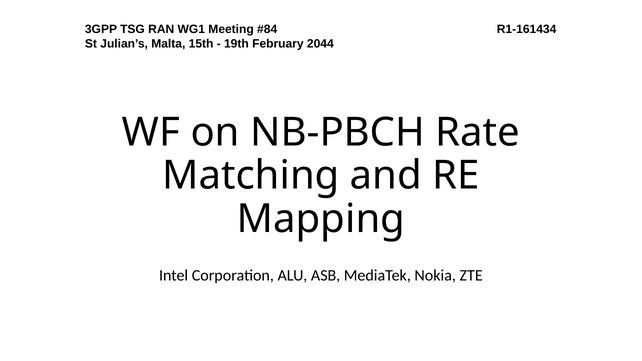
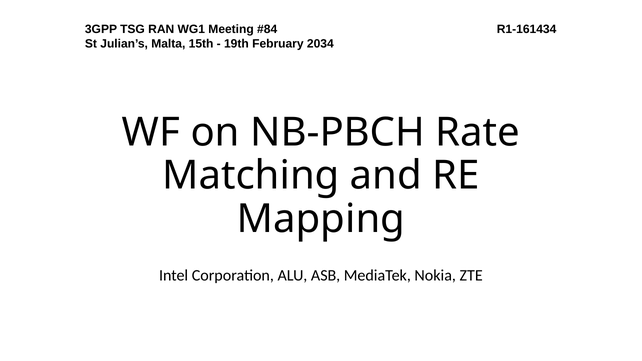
2044: 2044 -> 2034
